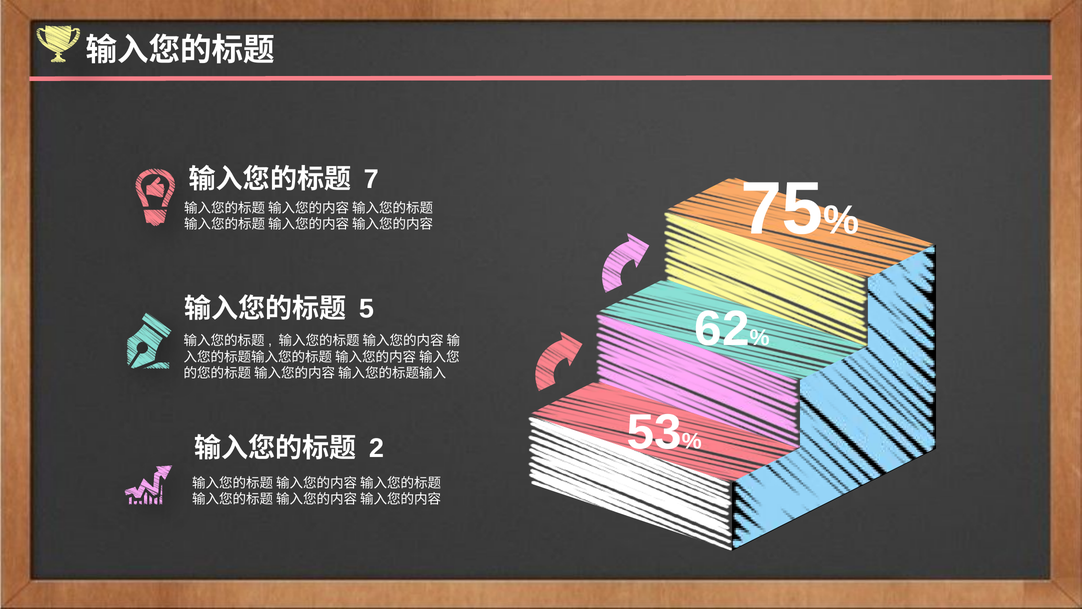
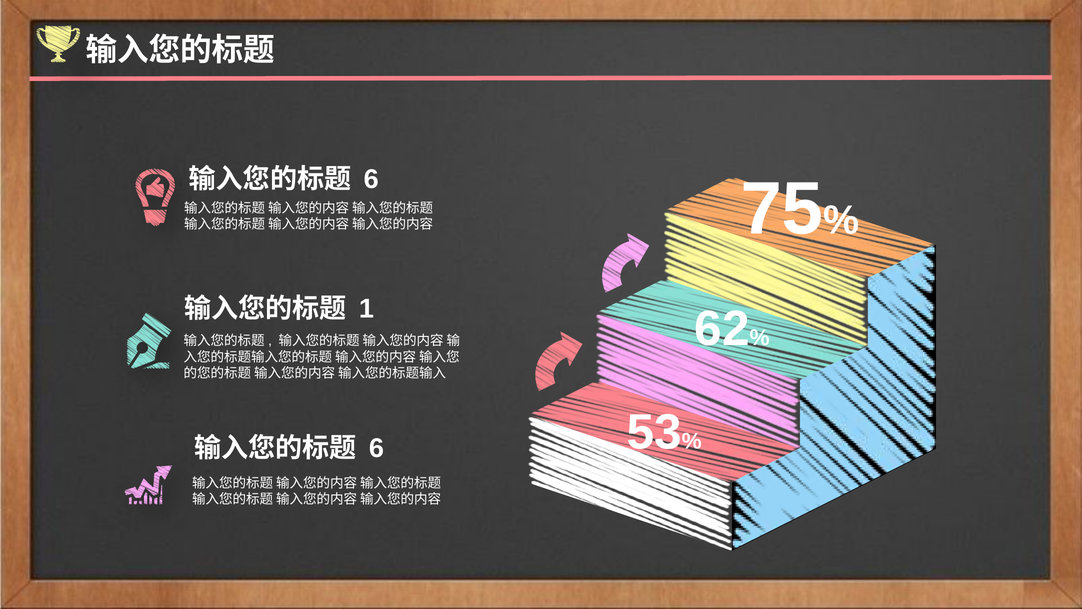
7 at (371, 179): 7 -> 6
5: 5 -> 1
2 at (376, 448): 2 -> 6
